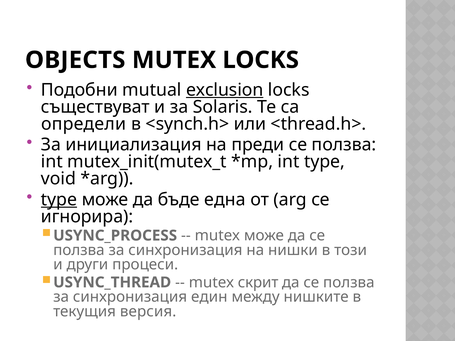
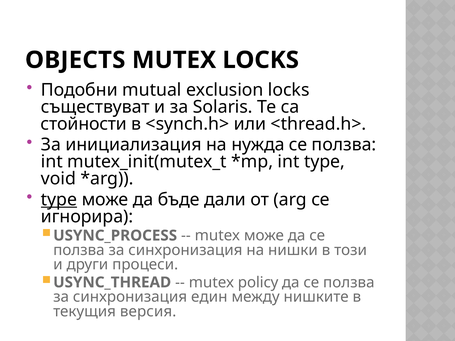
exclusion underline: present -> none
определи: определи -> стойности
преди: преди -> нужда
една: една -> дали
скрит: скрит -> policy
